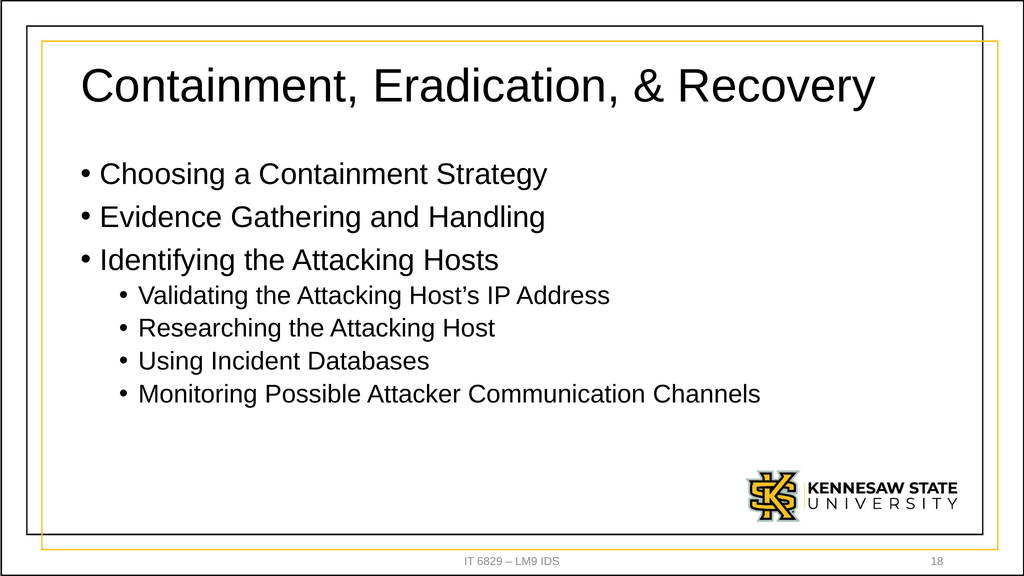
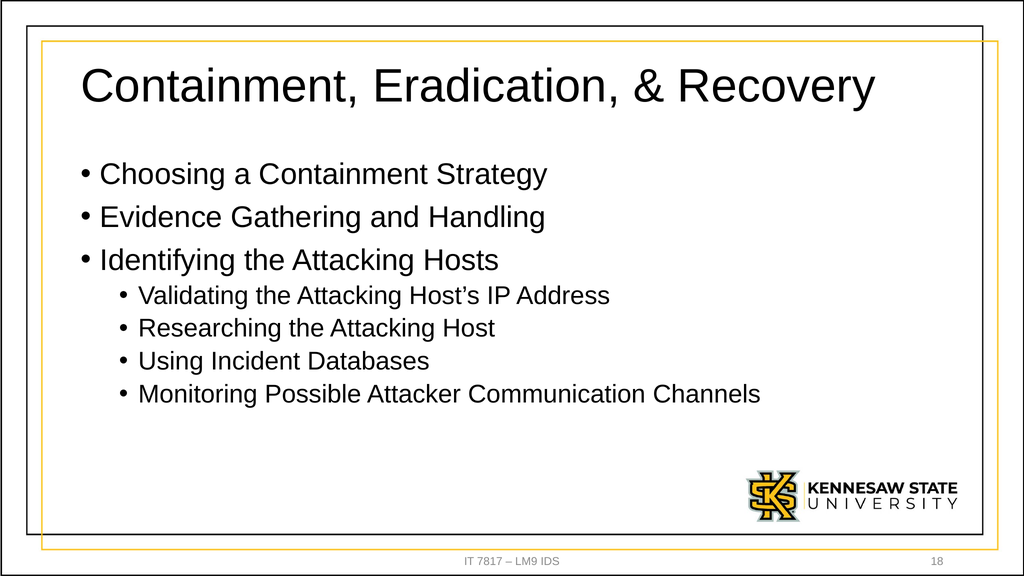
6829: 6829 -> 7817
